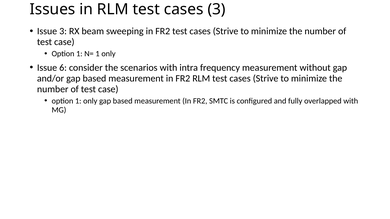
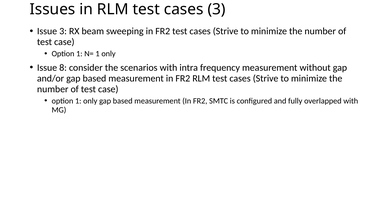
6: 6 -> 8
